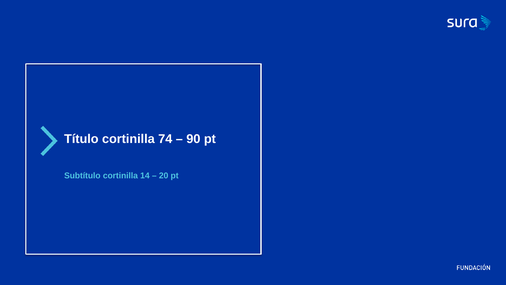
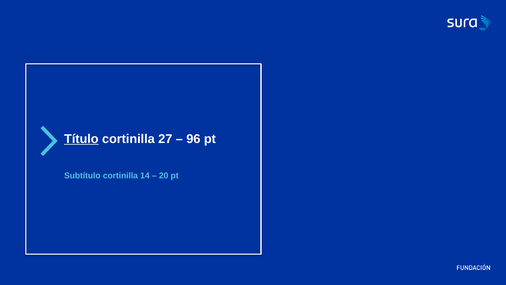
Título underline: none -> present
74: 74 -> 27
90: 90 -> 96
